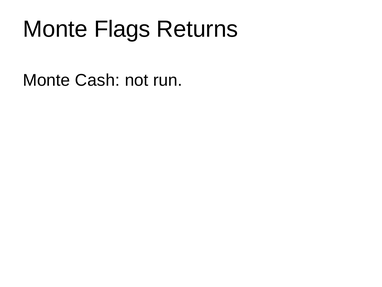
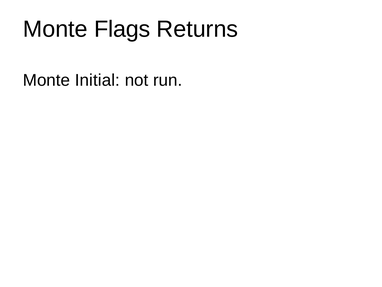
Cash: Cash -> Initial
